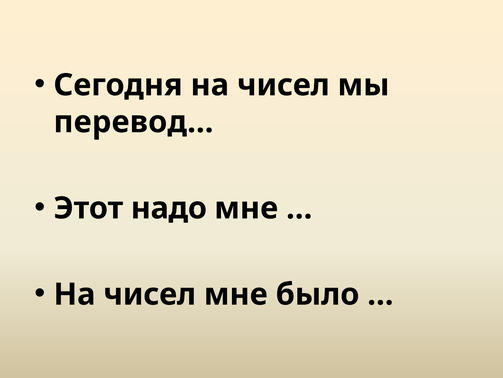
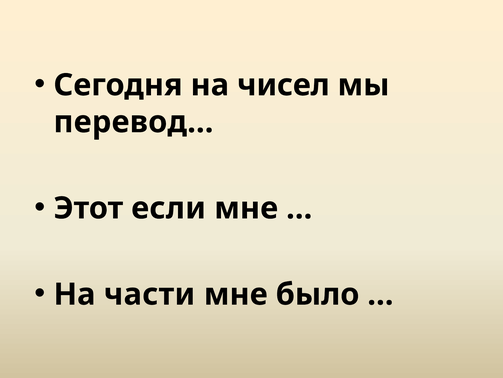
надо: надо -> если
чисел at (150, 294): чисел -> части
